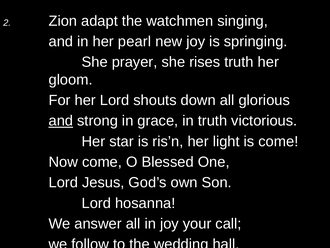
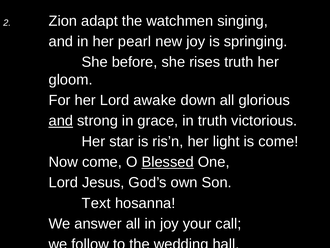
prayer: prayer -> before
shouts: shouts -> awake
Blessed underline: none -> present
Lord at (96, 203): Lord -> Text
